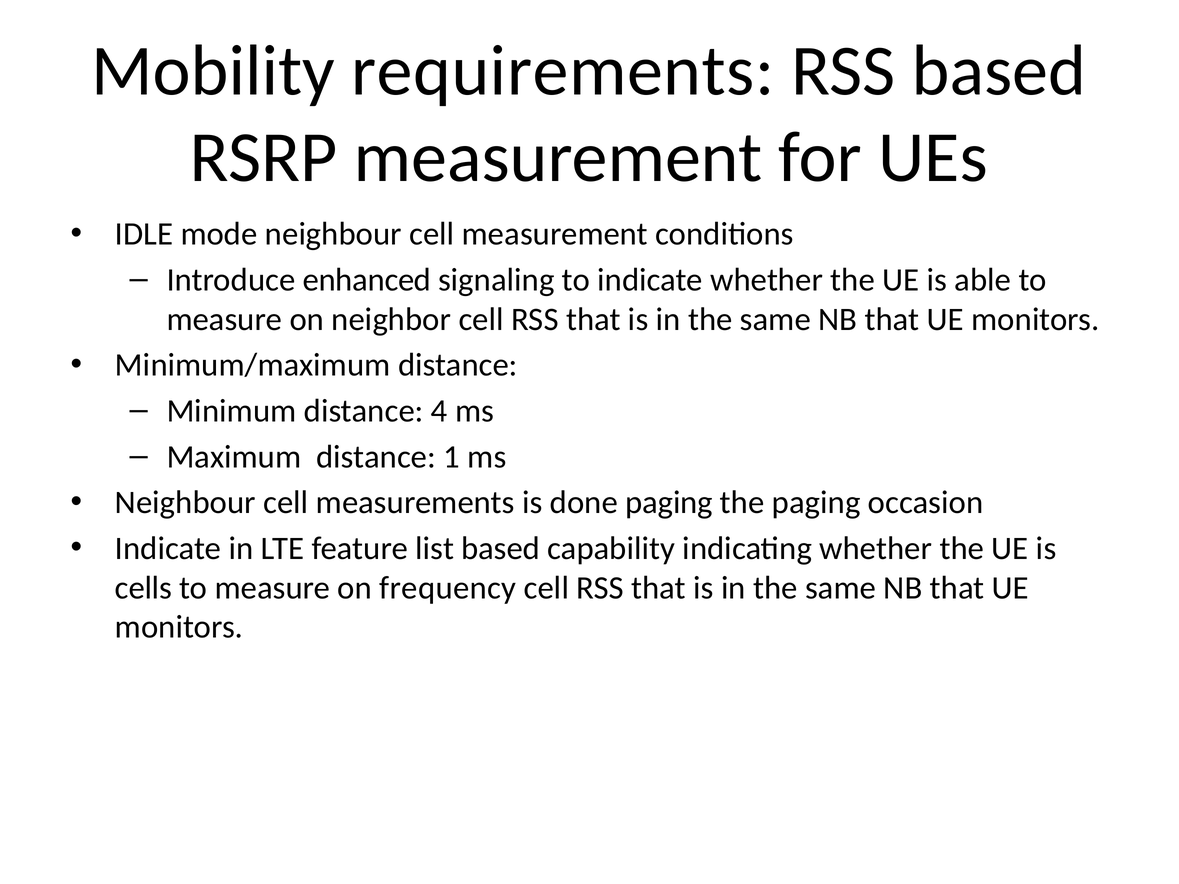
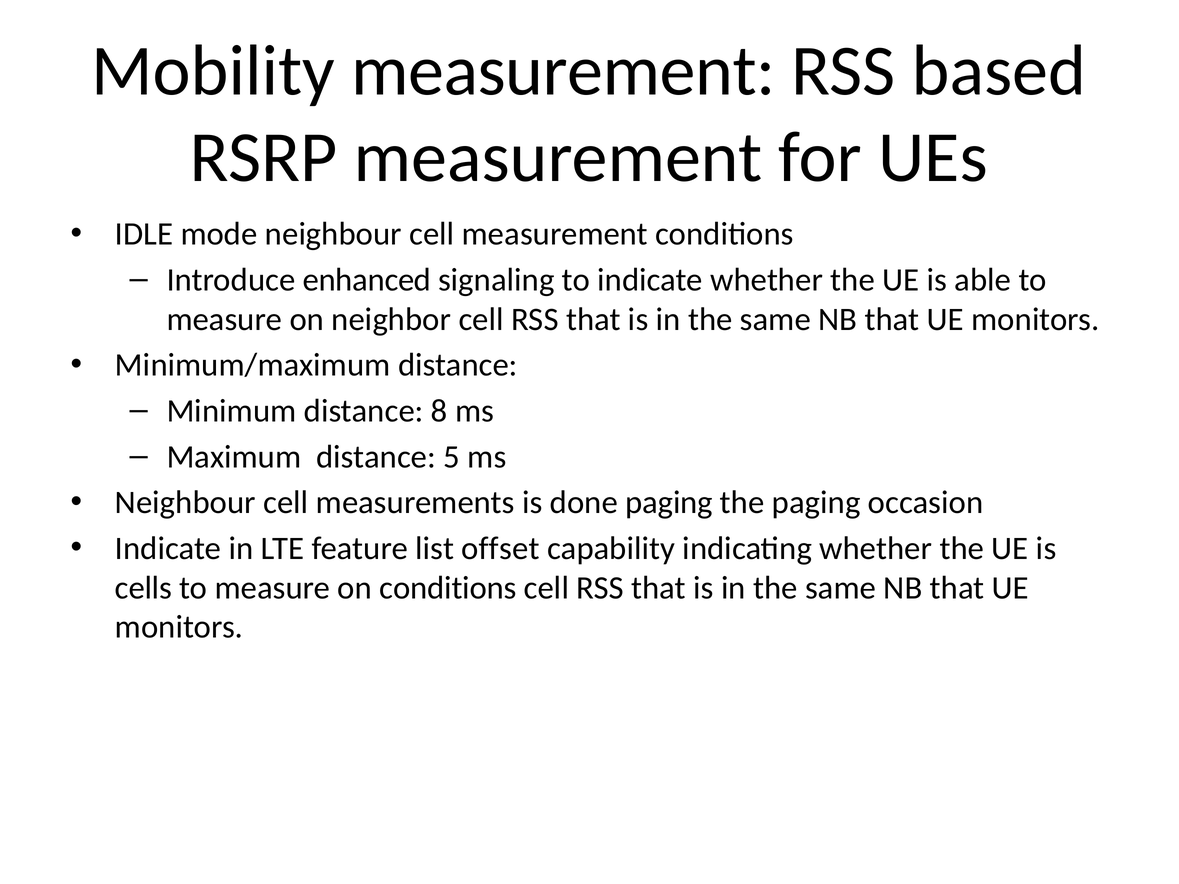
Mobility requirements: requirements -> measurement
4: 4 -> 8
1: 1 -> 5
list based: based -> offset
on frequency: frequency -> conditions
